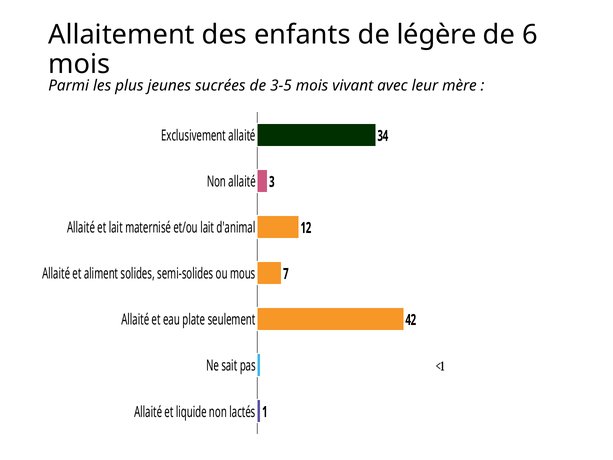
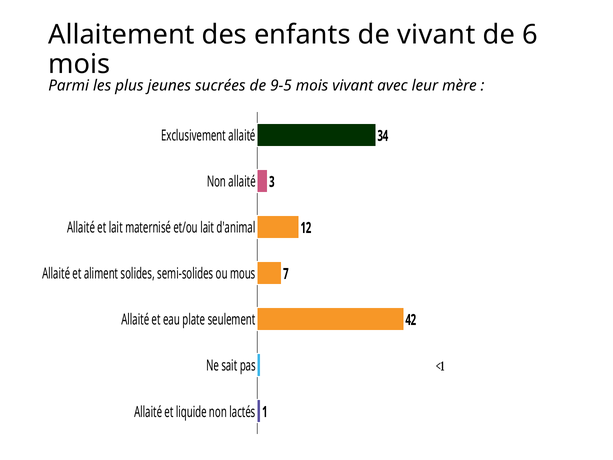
de légère: légère -> vivant
3-5: 3-5 -> 9-5
